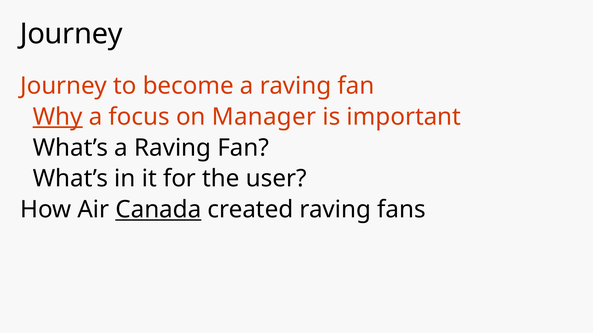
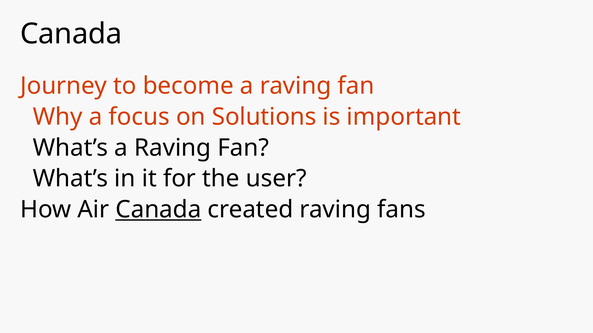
Journey at (71, 34): Journey -> Canada
Why underline: present -> none
Manager: Manager -> Solutions
